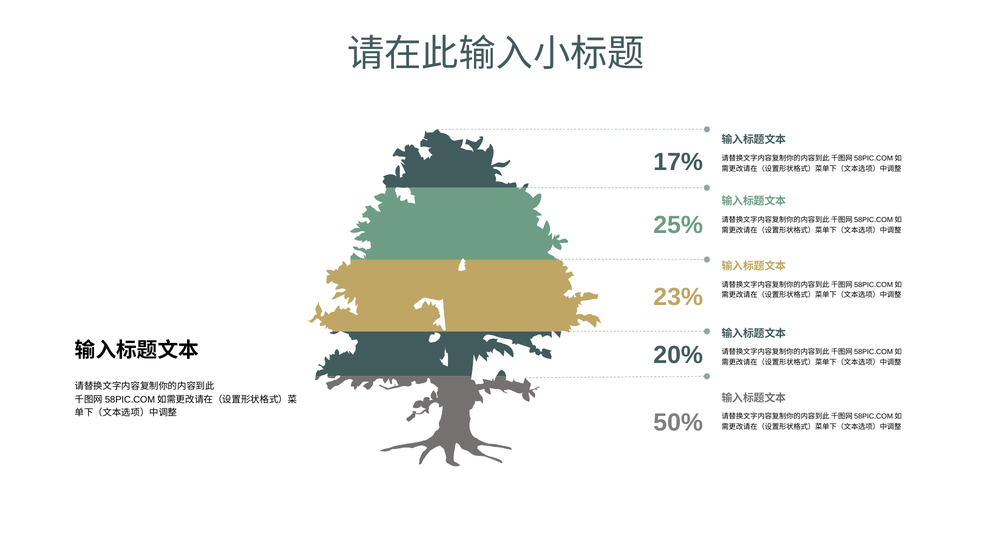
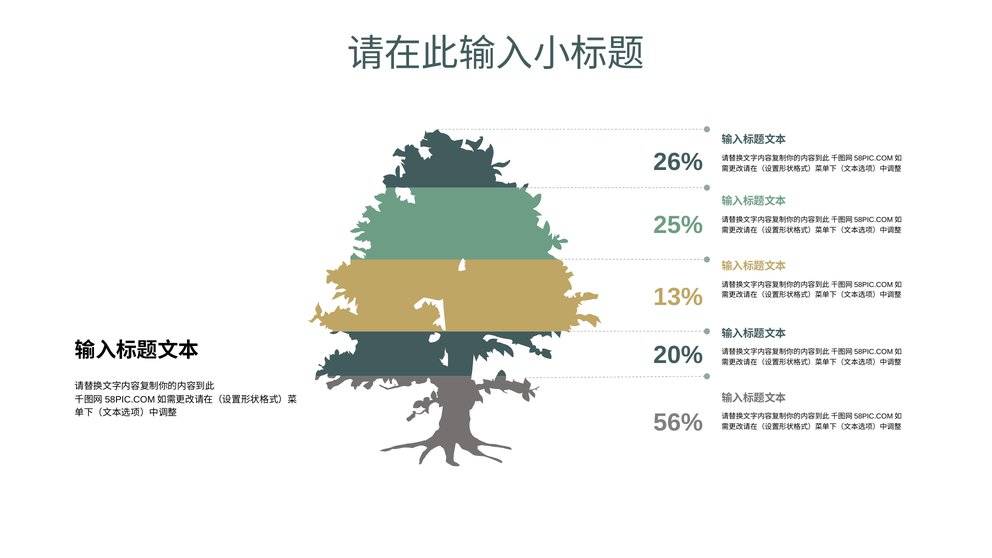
17%: 17% -> 26%
23%: 23% -> 13%
50%: 50% -> 56%
